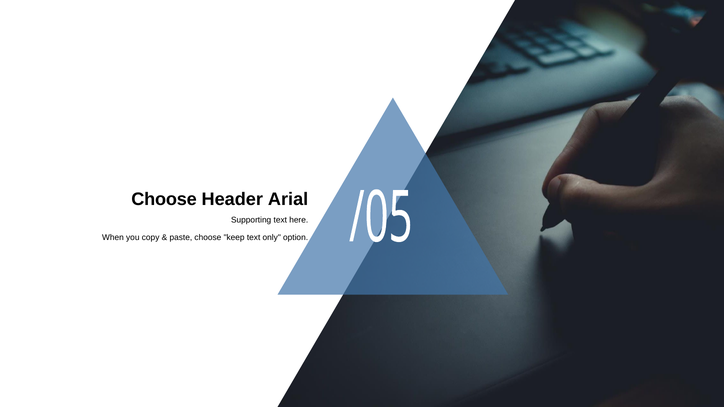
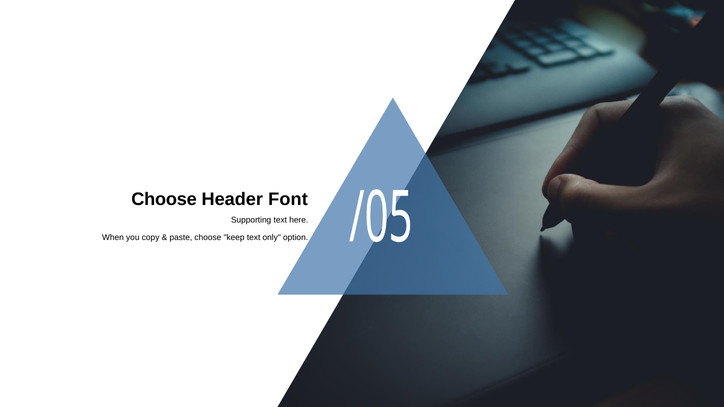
Arial: Arial -> Font
